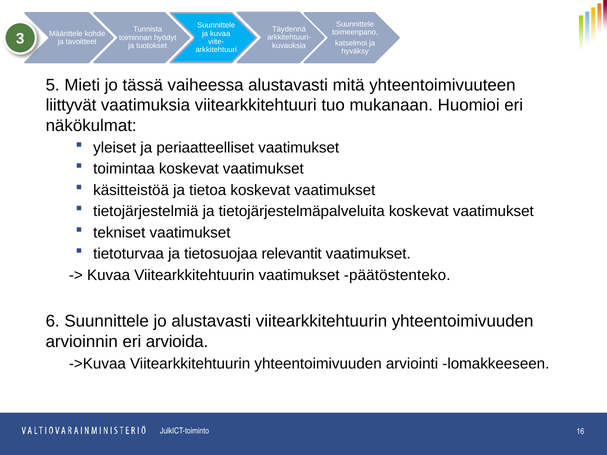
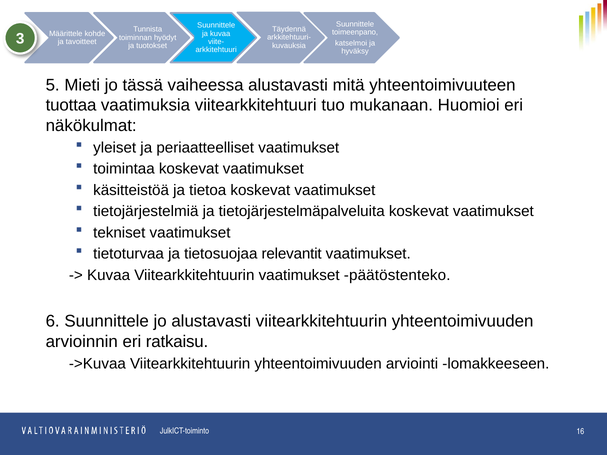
liittyvät: liittyvät -> tuottaa
arvioida: arvioida -> ratkaisu
